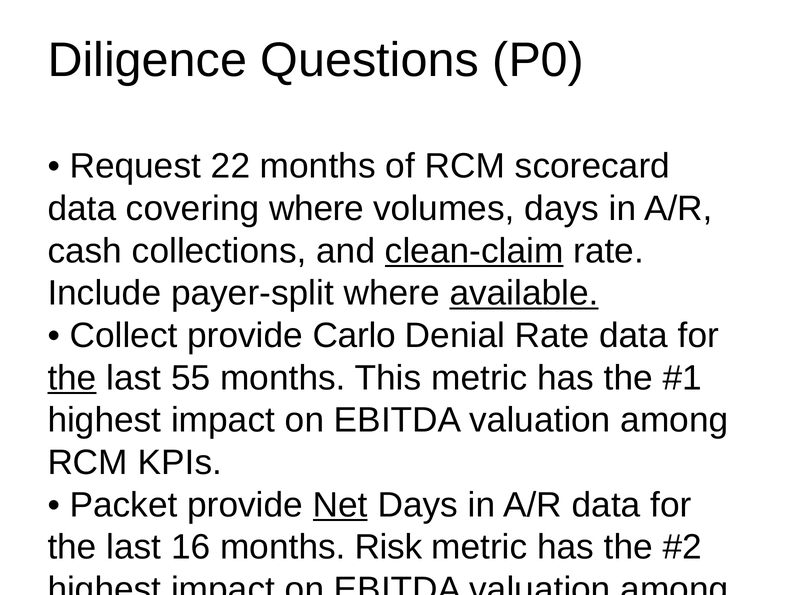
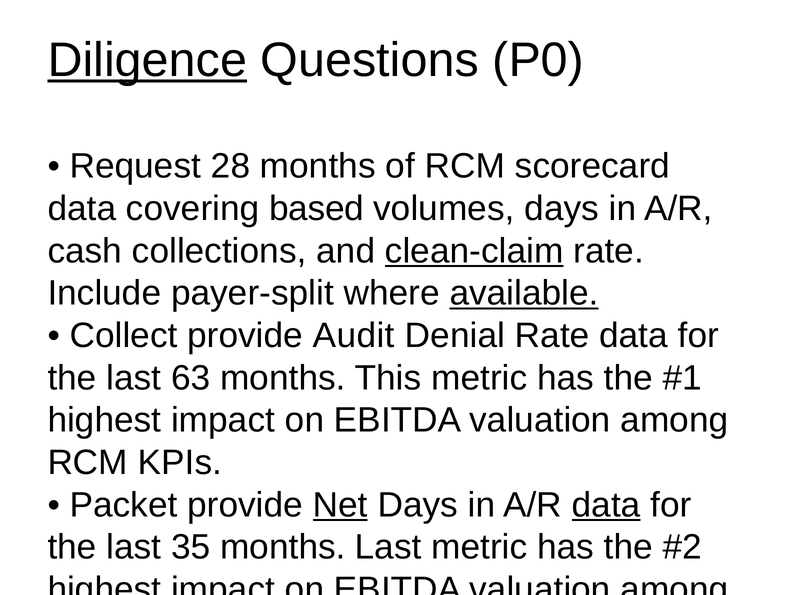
Diligence underline: none -> present
22: 22 -> 28
covering where: where -> based
Carlo: Carlo -> Audit
the at (72, 378) underline: present -> none
55: 55 -> 63
data at (606, 505) underline: none -> present
16: 16 -> 35
months Risk: Risk -> Last
